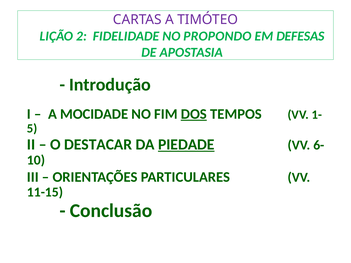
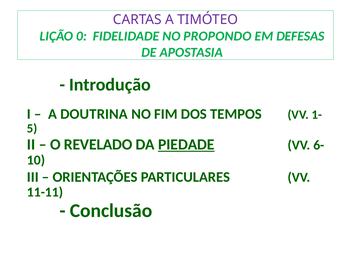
2: 2 -> 0
MOCIDADE: MOCIDADE -> DOUTRINA
DOS underline: present -> none
DESTACAR: DESTACAR -> REVELADO
11-15: 11-15 -> 11-11
